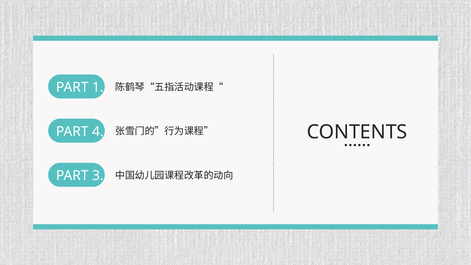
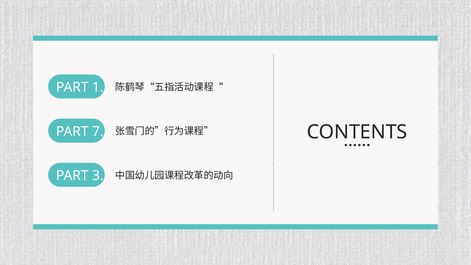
4: 4 -> 7
